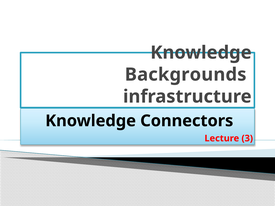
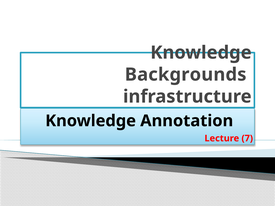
Connectors: Connectors -> Annotation
3: 3 -> 7
